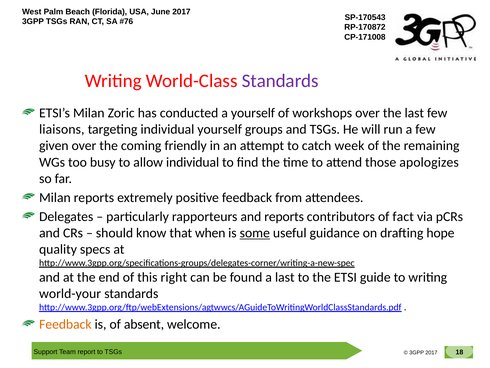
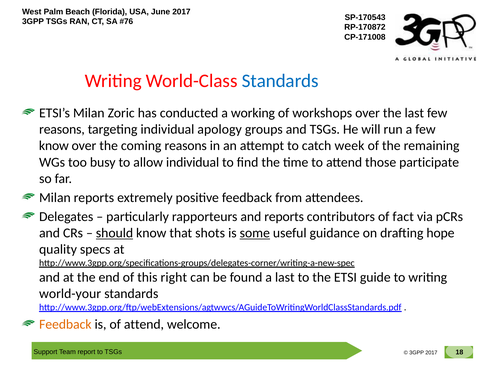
Standards at (280, 81) colour: purple -> blue
a yourself: yourself -> working
liaisons at (62, 129): liaisons -> reasons
individual yourself: yourself -> apology
given at (54, 146): given -> know
coming friendly: friendly -> reasons
apologizes: apologizes -> participate
should underline: none -> present
when: when -> shots
of absent: absent -> attend
